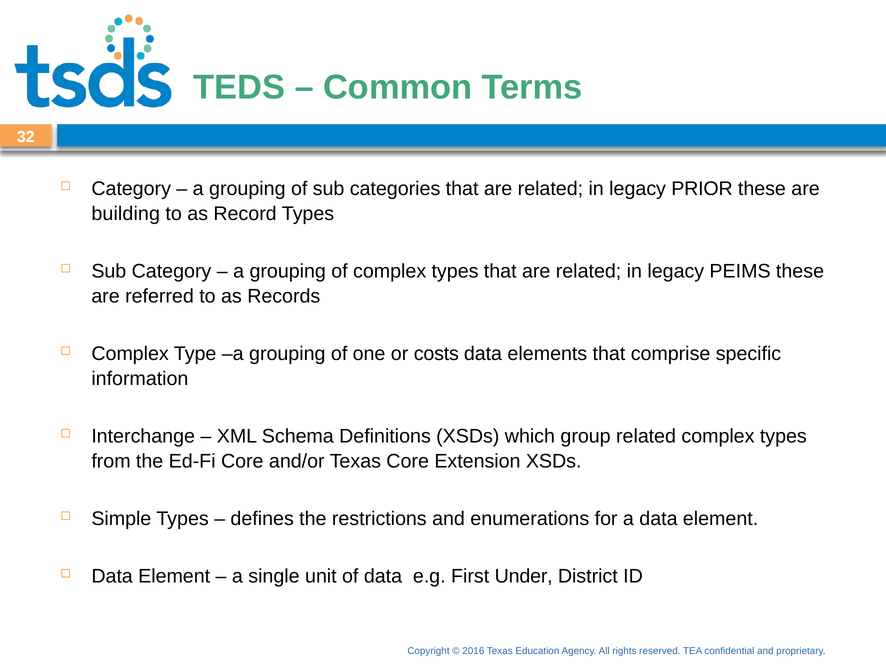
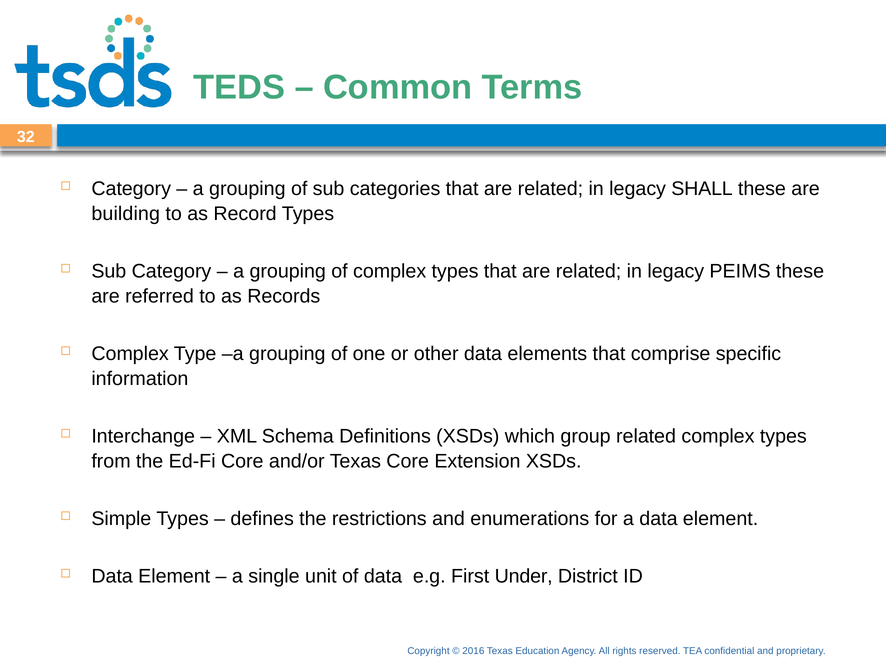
PRIOR: PRIOR -> SHALL
costs: costs -> other
